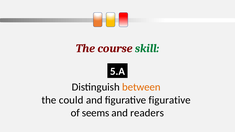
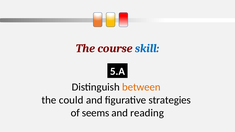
skill colour: green -> blue
figurative figurative: figurative -> strategies
readers: readers -> reading
